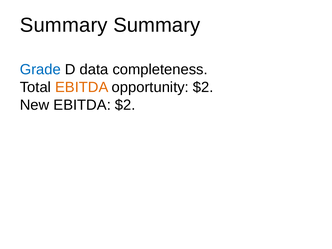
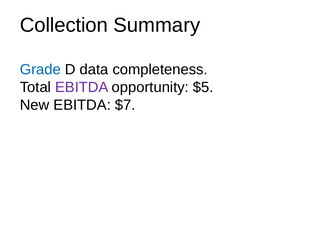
Summary at (64, 25): Summary -> Collection
EBITDA at (82, 87) colour: orange -> purple
opportunity $2: $2 -> $5
EBITDA $2: $2 -> $7
